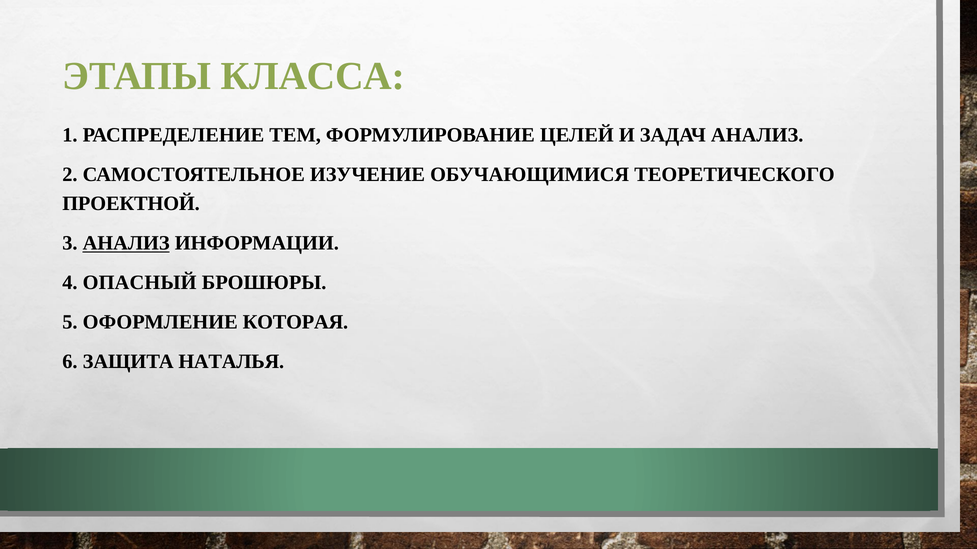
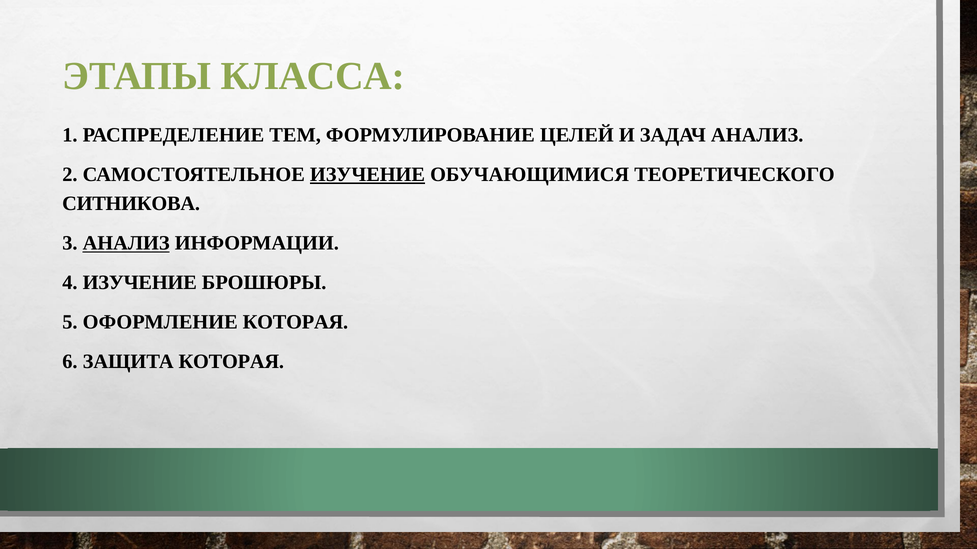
ИЗУЧЕНИЕ at (367, 175) underline: none -> present
ПРОЕКТНОЙ: ПРОЕКТНОЙ -> СИТНИКОВА
4 ОПАСНЫЙ: ОПАСНЫЙ -> ИЗУЧЕНИЕ
ЗАЩИТА НАТАЛЬЯ: НАТАЛЬЯ -> КОТОРАЯ
